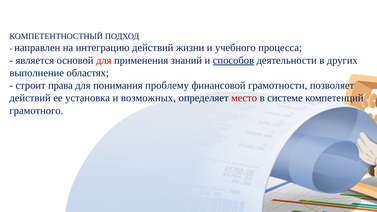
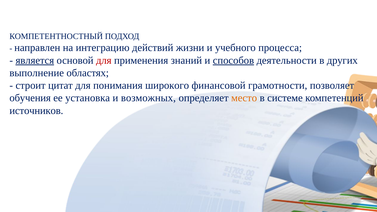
является underline: none -> present
права: права -> цитат
проблему: проблему -> широкого
действий at (30, 98): действий -> обучения
место colour: red -> orange
грамотного: грамотного -> источников
